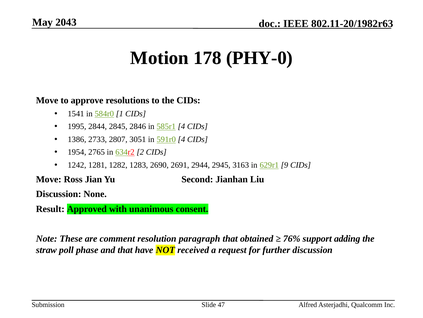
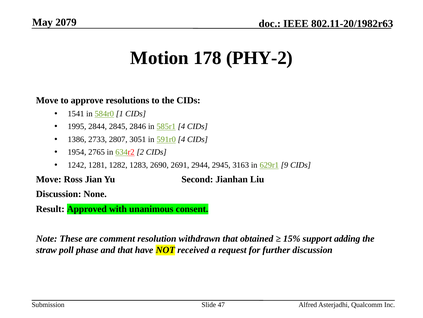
2043: 2043 -> 2079
PHY-0: PHY-0 -> PHY-2
paragraph: paragraph -> withdrawn
76%: 76% -> 15%
